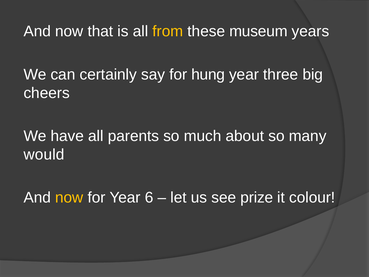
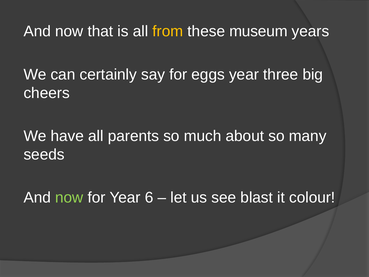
hung: hung -> eggs
would: would -> seeds
now at (69, 197) colour: yellow -> light green
prize: prize -> blast
